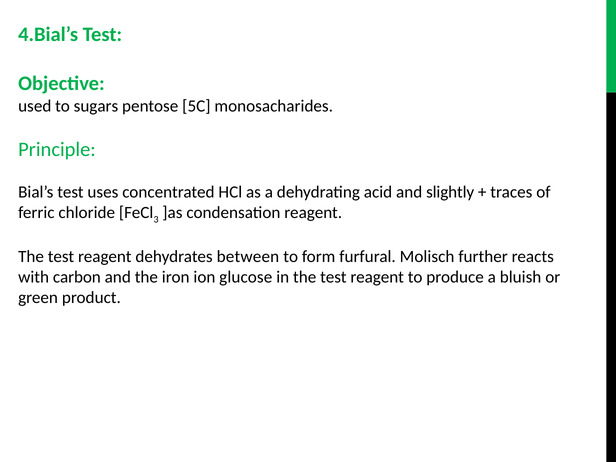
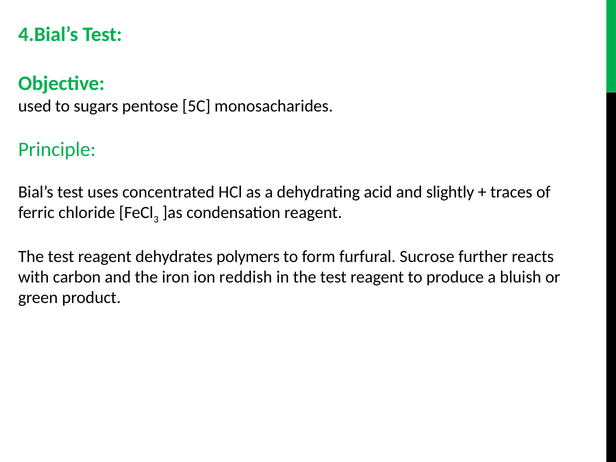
between: between -> polymers
Molisch: Molisch -> Sucrose
glucose: glucose -> reddish
